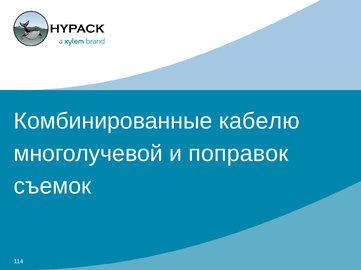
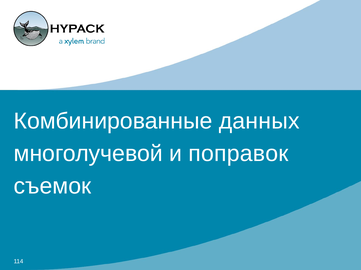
кабелю: кабелю -> данных
